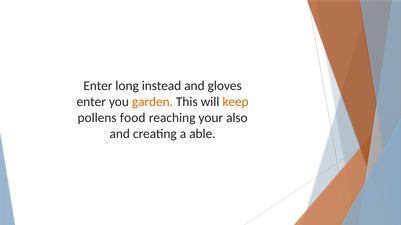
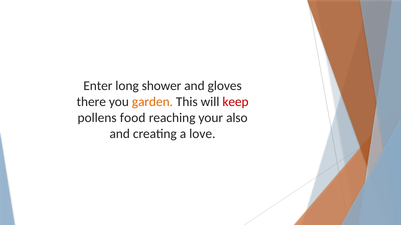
instead: instead -> shower
enter at (91, 102): enter -> there
keep colour: orange -> red
able: able -> love
